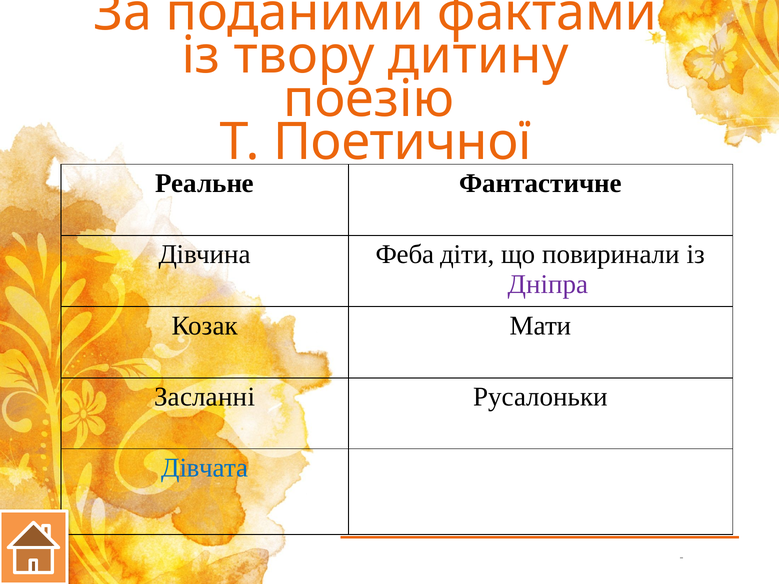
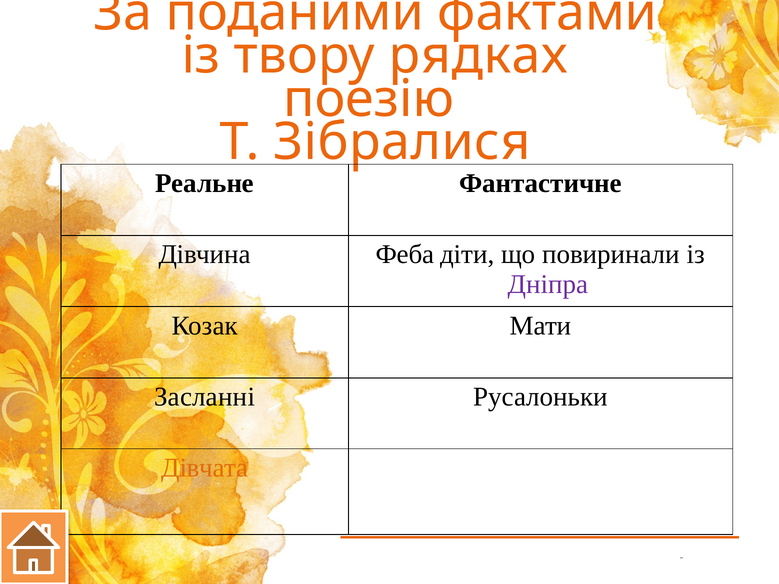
дитину: дитину -> рядках
Поетичної: Поетичної -> Зібралися
Дівчата colour: blue -> orange
